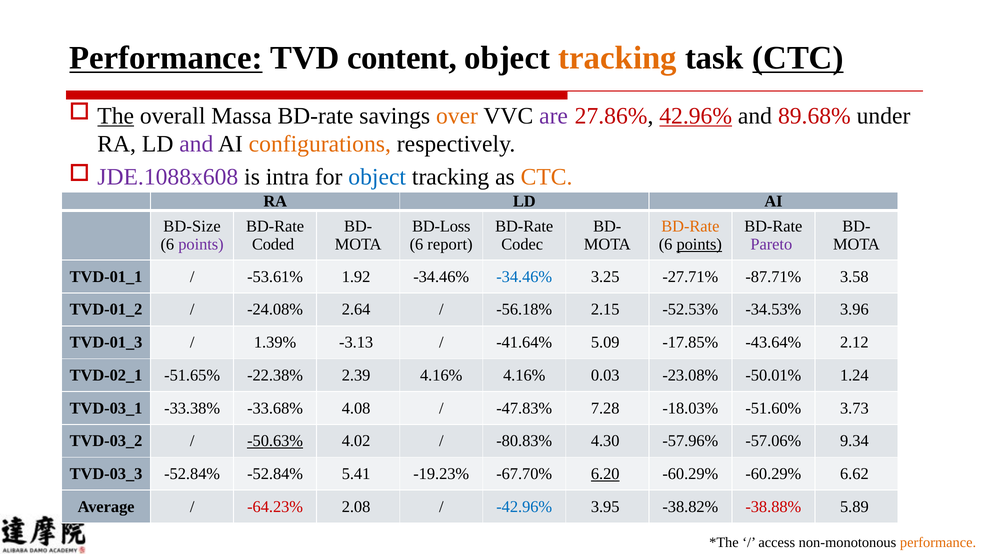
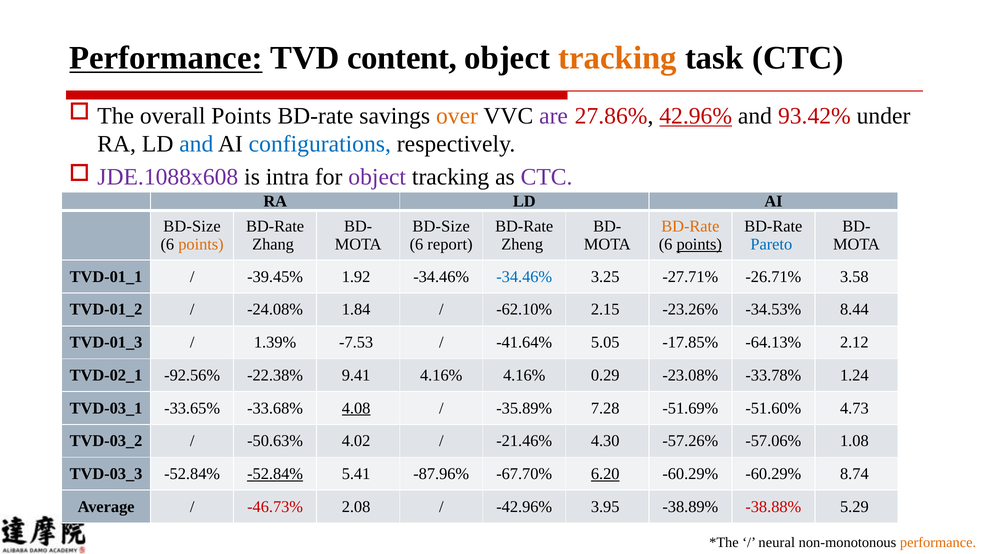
CTC at (798, 58) underline: present -> none
The underline: present -> none
overall Massa: Massa -> Points
89.68%: 89.68% -> 93.42%
and at (196, 144) colour: purple -> blue
configurations colour: orange -> blue
object at (377, 177) colour: blue -> purple
CTC at (547, 177) colour: orange -> purple
BD-Loss at (441, 226): BD-Loss -> BD-Size
points at (201, 245) colour: purple -> orange
Coded: Coded -> Zhang
Codec: Codec -> Zheng
Pareto colour: purple -> blue
-53.61%: -53.61% -> -39.45%
-87.71%: -87.71% -> -26.71%
2.64: 2.64 -> 1.84
-56.18%: -56.18% -> -62.10%
-52.53%: -52.53% -> -23.26%
3.96: 3.96 -> 8.44
-3.13: -3.13 -> -7.53
5.09: 5.09 -> 5.05
-43.64%: -43.64% -> -64.13%
-51.65%: -51.65% -> -92.56%
2.39: 2.39 -> 9.41
0.03: 0.03 -> 0.29
-50.01%: -50.01% -> -33.78%
-33.38%: -33.38% -> -33.65%
4.08 underline: none -> present
-47.83%: -47.83% -> -35.89%
-18.03%: -18.03% -> -51.69%
3.73: 3.73 -> 4.73
-50.63% underline: present -> none
-80.83%: -80.83% -> -21.46%
-57.96%: -57.96% -> -57.26%
9.34: 9.34 -> 1.08
-52.84% at (275, 474) underline: none -> present
-19.23%: -19.23% -> -87.96%
6.62: 6.62 -> 8.74
-64.23%: -64.23% -> -46.73%
-42.96% colour: blue -> black
-38.82%: -38.82% -> -38.89%
5.89: 5.89 -> 5.29
access: access -> neural
